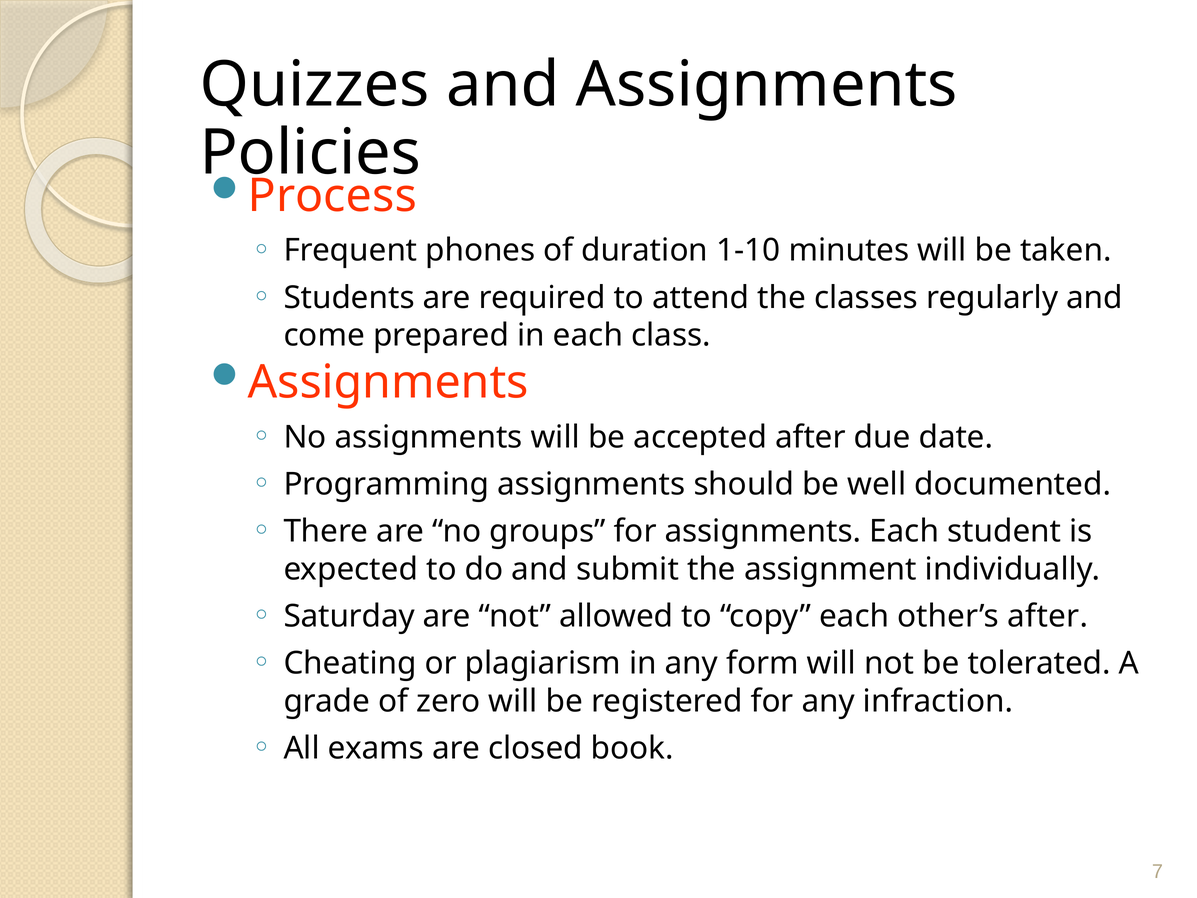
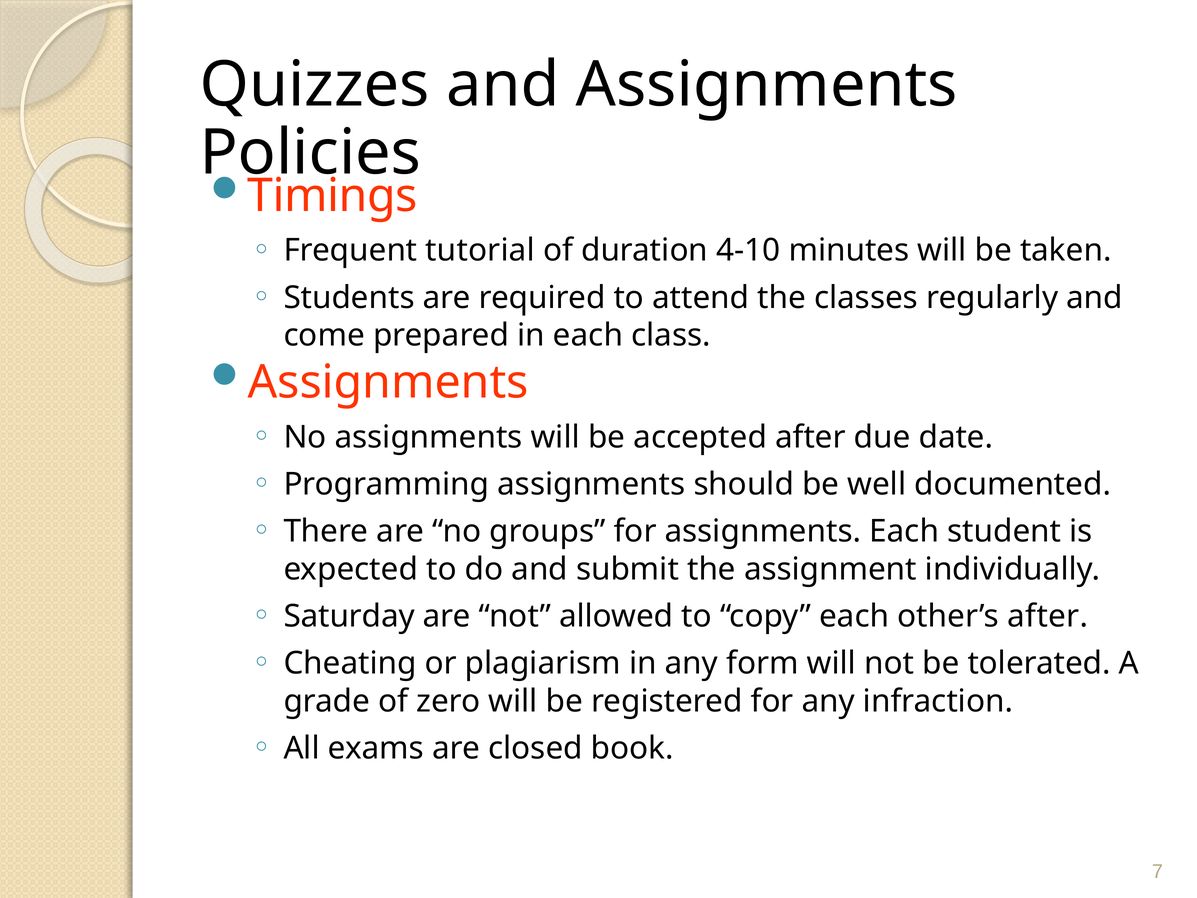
Process: Process -> Timings
phones: phones -> tutorial
1-10: 1-10 -> 4-10
